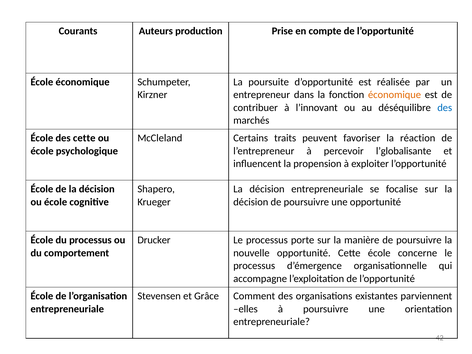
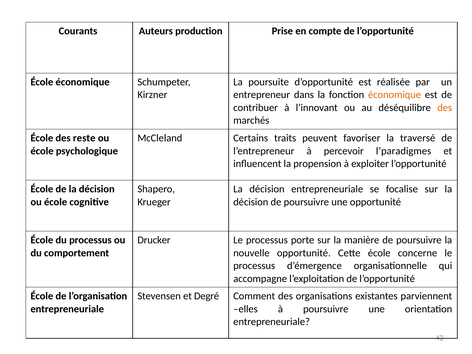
des at (445, 108) colour: blue -> orange
des cette: cette -> reste
réaction: réaction -> traversé
l’globalisante: l’globalisante -> l’paradigmes
Grâce: Grâce -> Degré
